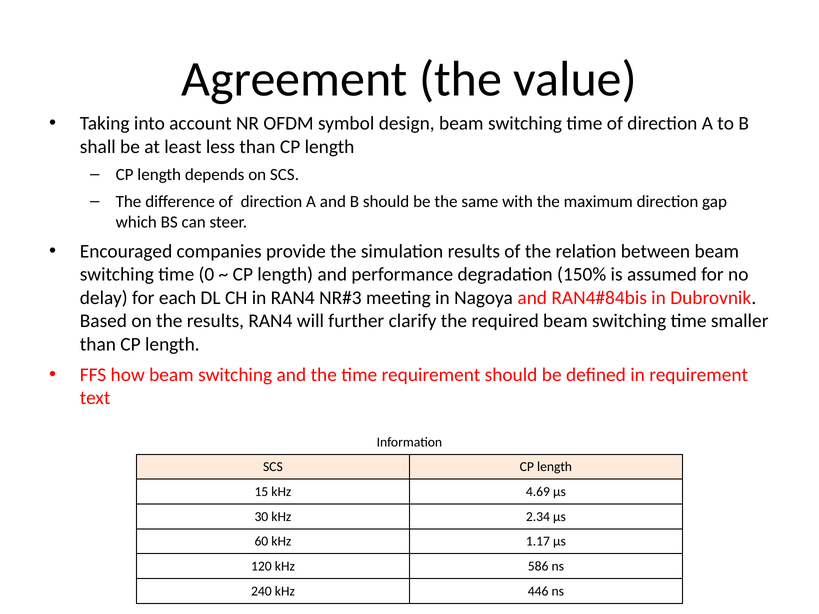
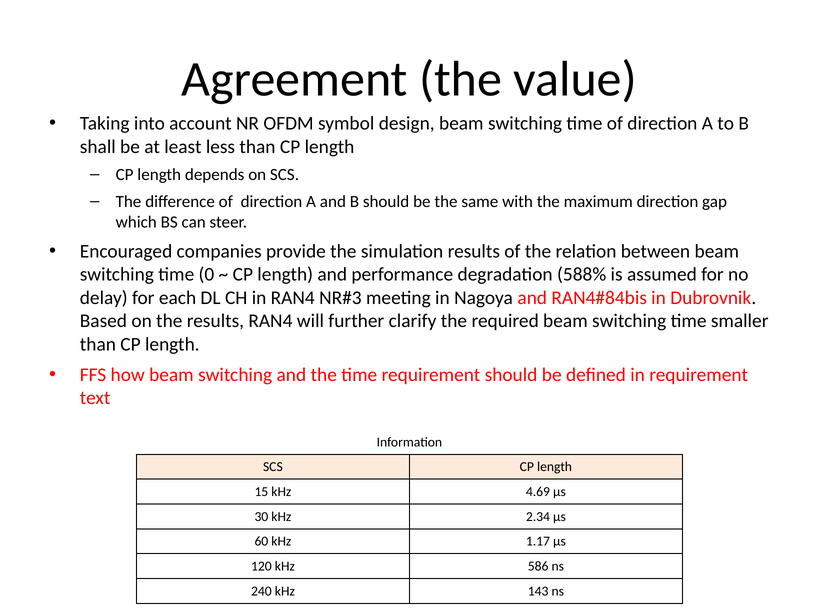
150%: 150% -> 588%
446: 446 -> 143
